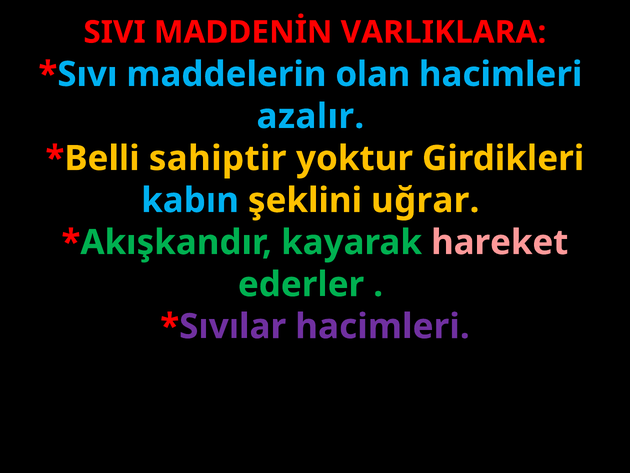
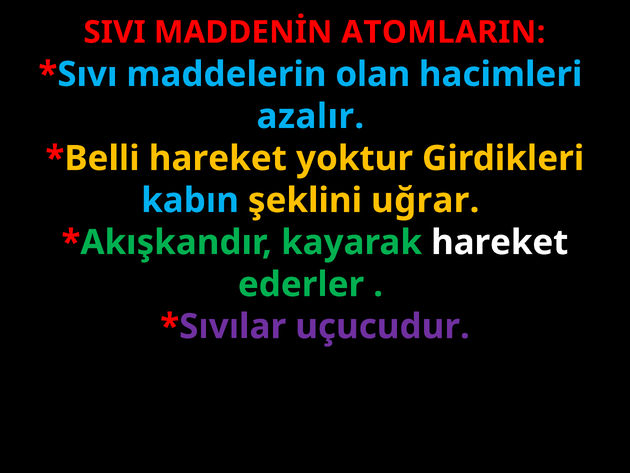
VARLIKLARA: VARLIKLARA -> ATOMLARIN
sahiptir at (218, 158): sahiptir -> hareket
hareket at (500, 242) colour: pink -> white
hacimleri at (382, 326): hacimleri -> uçucudur
